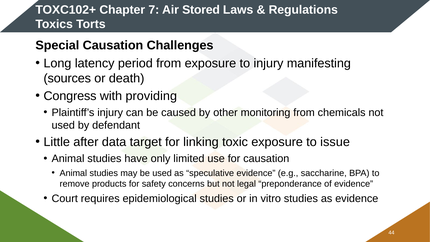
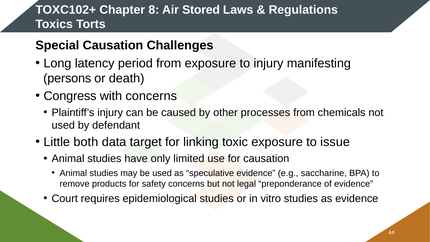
7: 7 -> 8
sources: sources -> persons
with providing: providing -> concerns
monitoring: monitoring -> processes
after: after -> both
